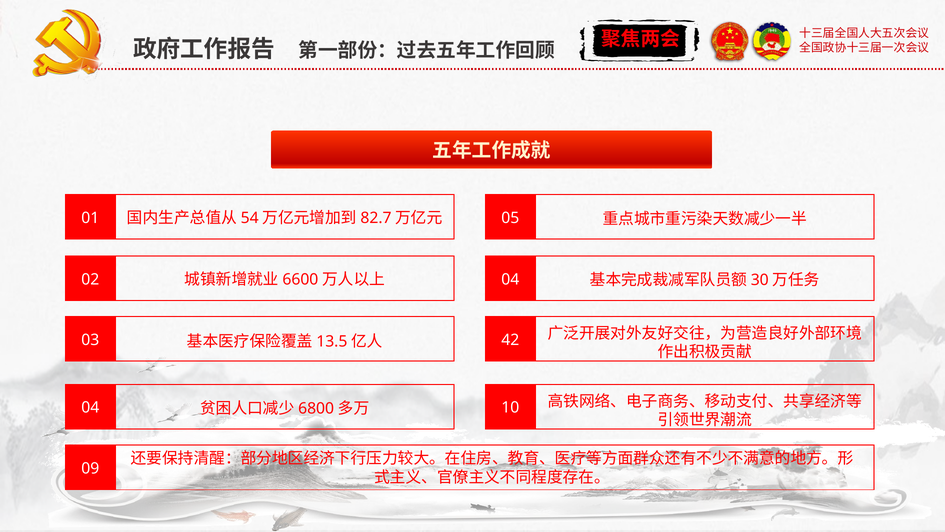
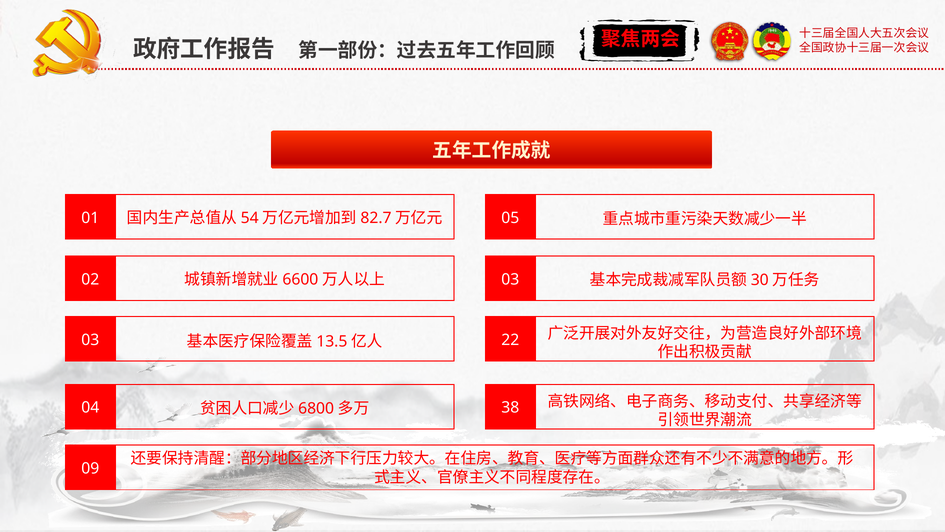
04 at (510, 279): 04 -> 03
42: 42 -> 22
10: 10 -> 38
